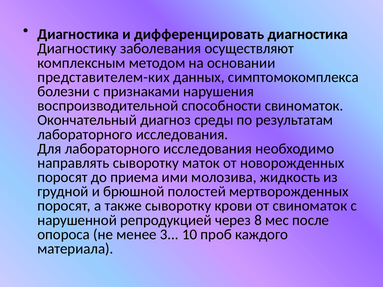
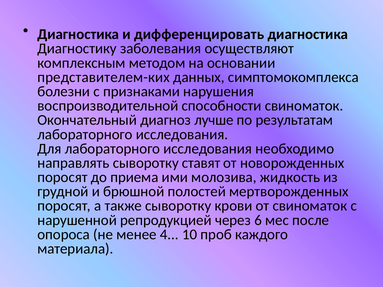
среды: среды -> лучше
маток: маток -> ставят
8: 8 -> 6
3: 3 -> 4
